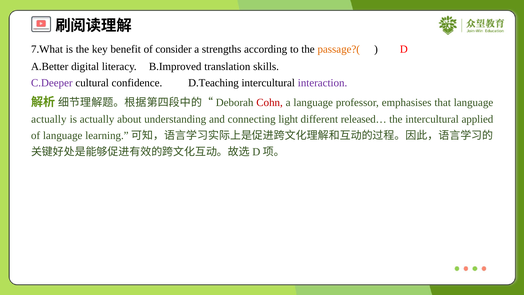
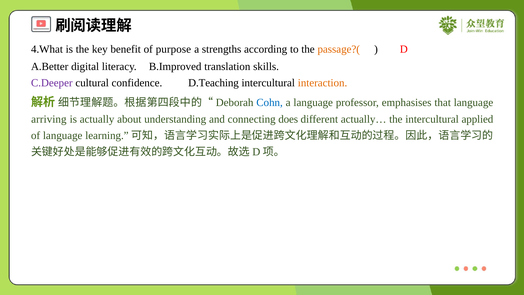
7.What: 7.What -> 4.What
consider: consider -> purpose
interaction colour: purple -> orange
Cohn colour: red -> blue
actually at (49, 119): actually -> arriving
light: light -> does
released…: released… -> actually…
